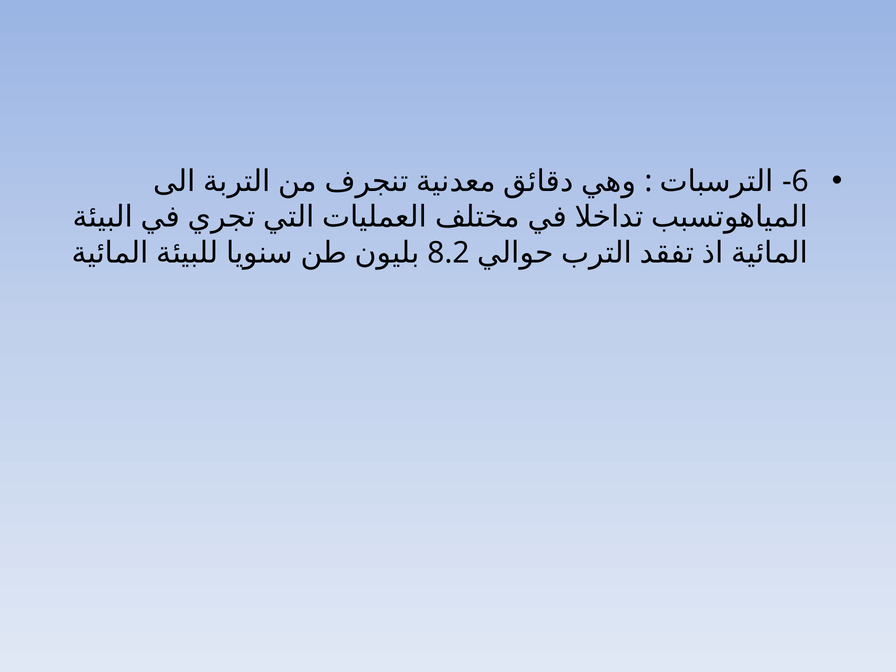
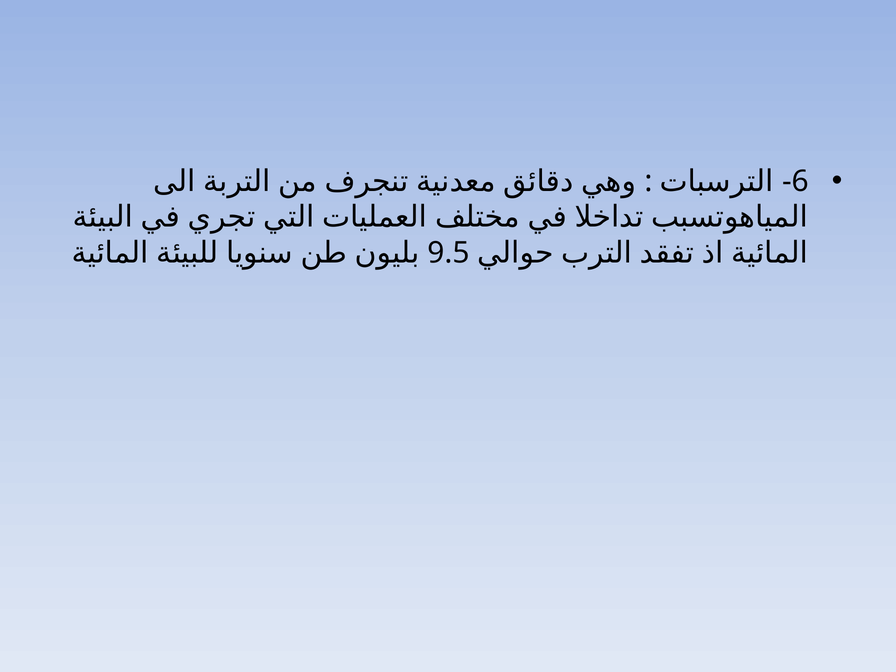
8.2: 8.2 -> 9.5
